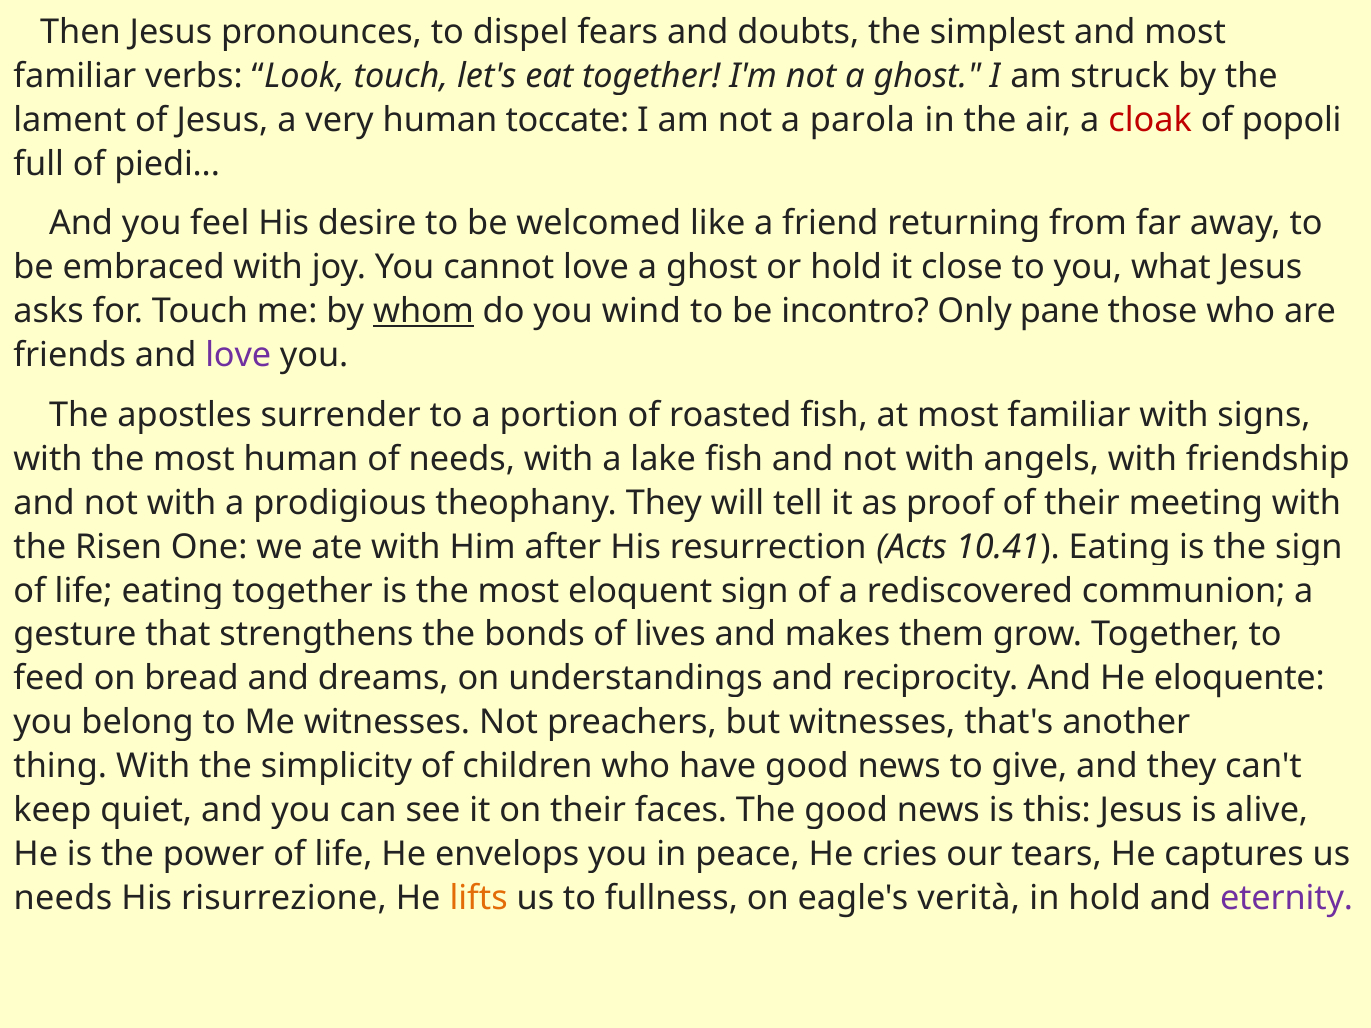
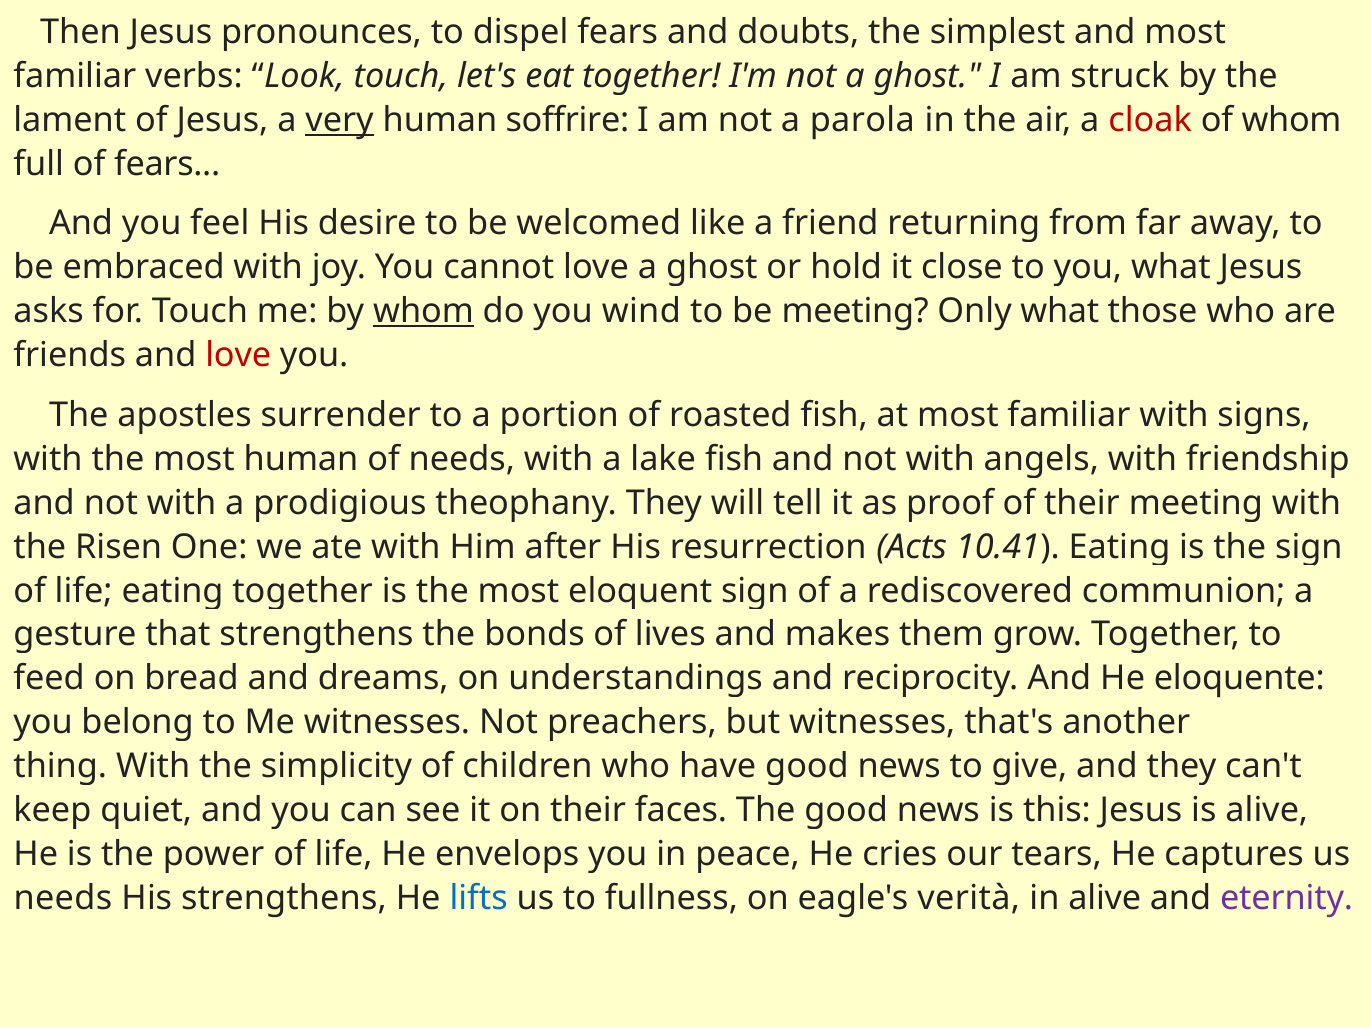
very underline: none -> present
toccate: toccate -> soffrire
of popoli: popoli -> whom
of piedi: piedi -> fears
be incontro: incontro -> meeting
Only pane: pane -> what
love at (238, 356) colour: purple -> red
His risurrezione: risurrezione -> strengthens
lifts colour: orange -> blue
in hold: hold -> alive
